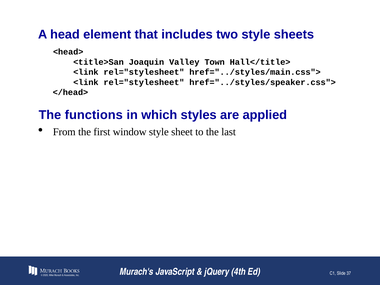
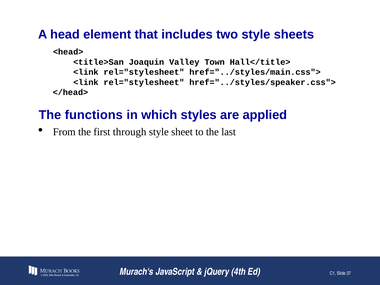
window: window -> through
